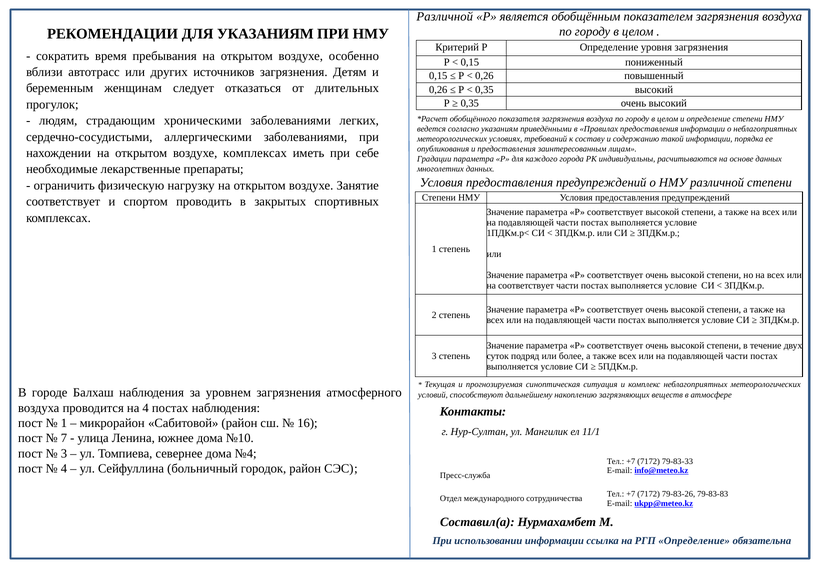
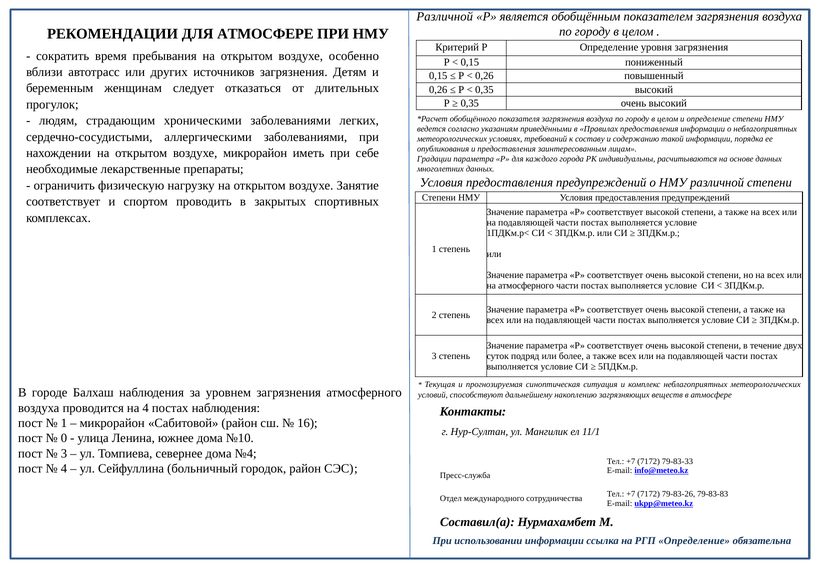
ДЛЯ УКАЗАНИЯМ: УКАЗАНИЯМ -> АТМОСФЕРЕ
воздухе комплексах: комплексах -> микрорайон
на соответствует: соответствует -> атмосферного
7: 7 -> 0
